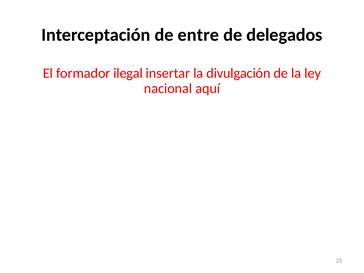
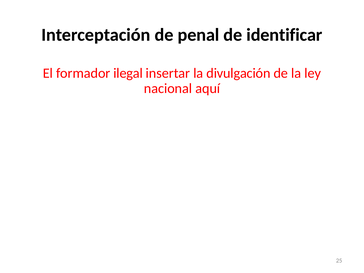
entre: entre -> penal
delegados: delegados -> identificar
